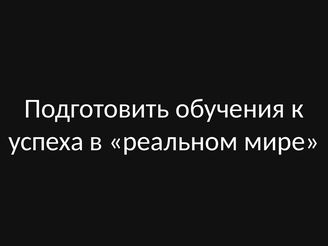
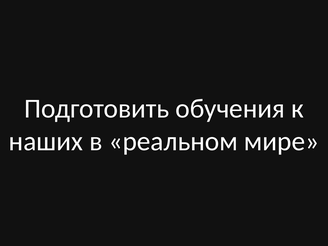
успеха: успеха -> наших
